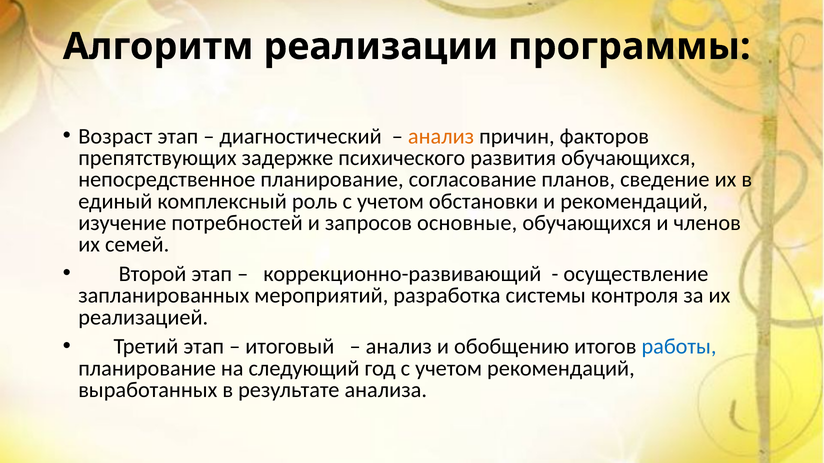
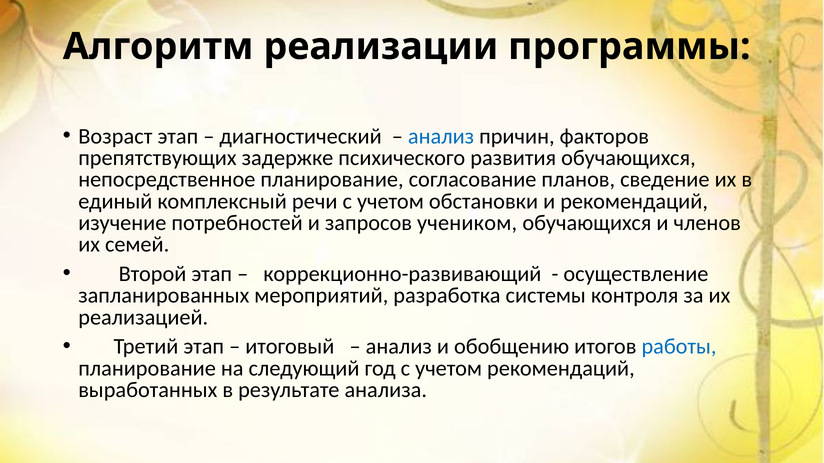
анализ at (441, 136) colour: orange -> blue
роль: роль -> речи
основные: основные -> учеником
